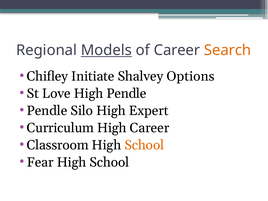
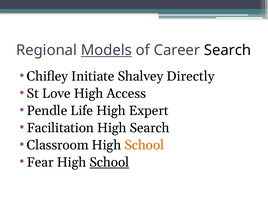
Search at (228, 50) colour: orange -> black
Options: Options -> Directly
High Pendle: Pendle -> Access
Silo: Silo -> Life
Curriculum: Curriculum -> Facilitation
High Career: Career -> Search
School at (109, 162) underline: none -> present
